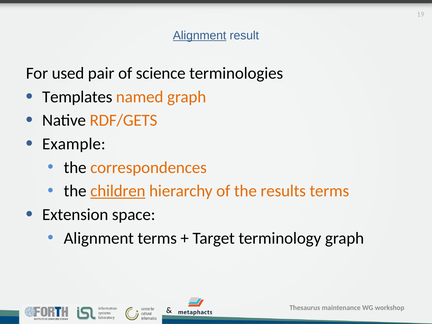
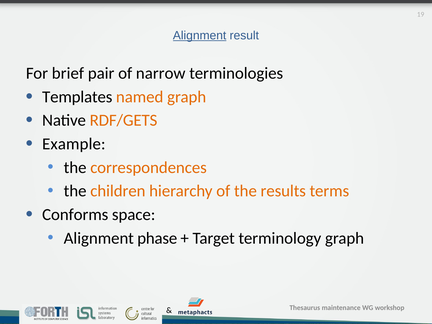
used: used -> brief
science: science -> narrow
children underline: present -> none
Extension: Extension -> Conforms
Alignment terms: terms -> phase
